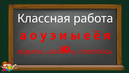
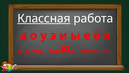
Классная underline: none -> present
